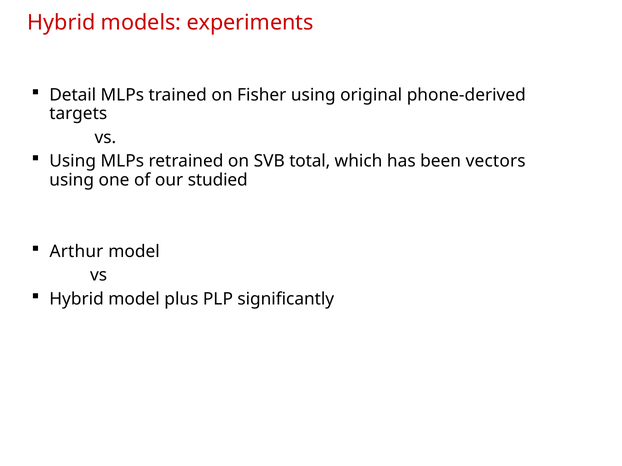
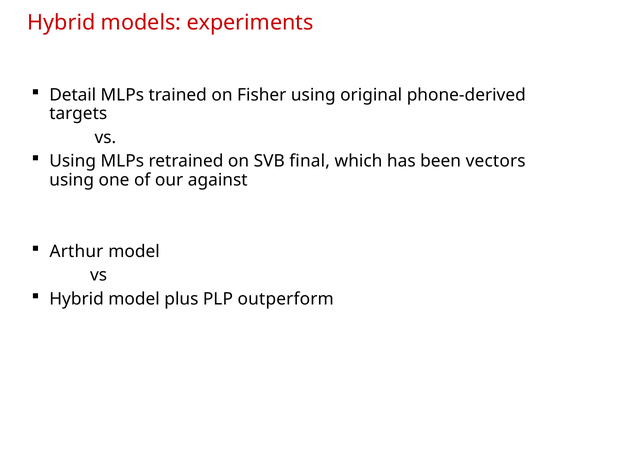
total: total -> final
studied: studied -> against
significantly: significantly -> outperform
